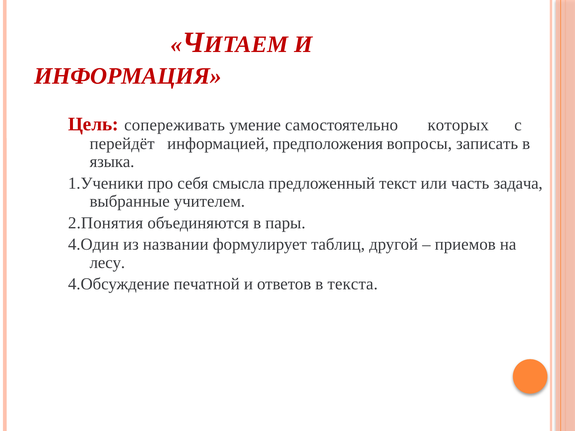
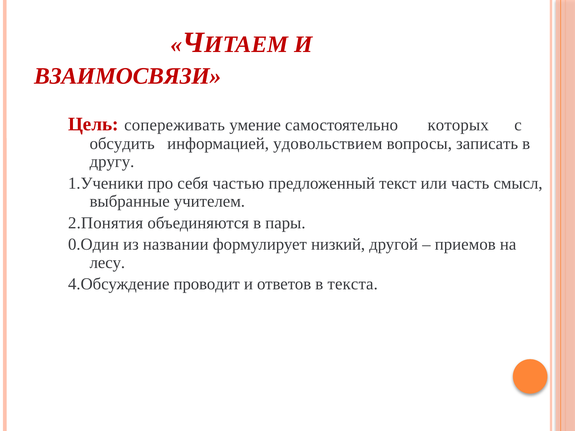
ИНФОРМАЦИЯ: ИНФОРМАЦИЯ -> ВЗАИМОСВЯЗИ
перейдёт: перейдёт -> обсудить
предположения: предположения -> удовольствием
языка: языка -> другу
смысла: смысла -> частью
задача: задача -> смысл
4.Один: 4.Один -> 0.Один
таблиц: таблиц -> низкий
печатной: печатной -> проводит
